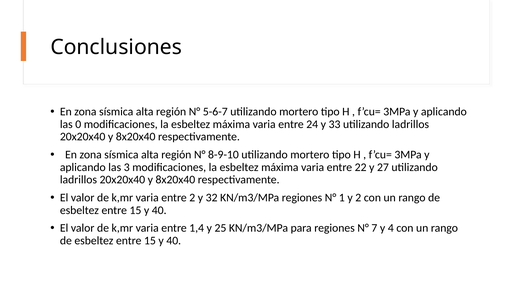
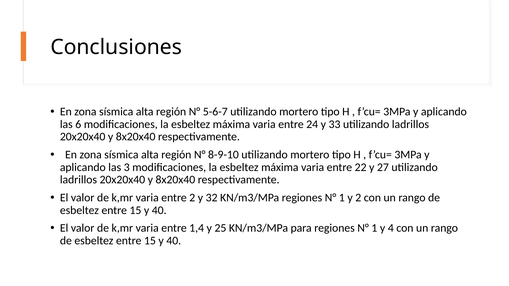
0: 0 -> 6
para regiones N° 7: 7 -> 1
